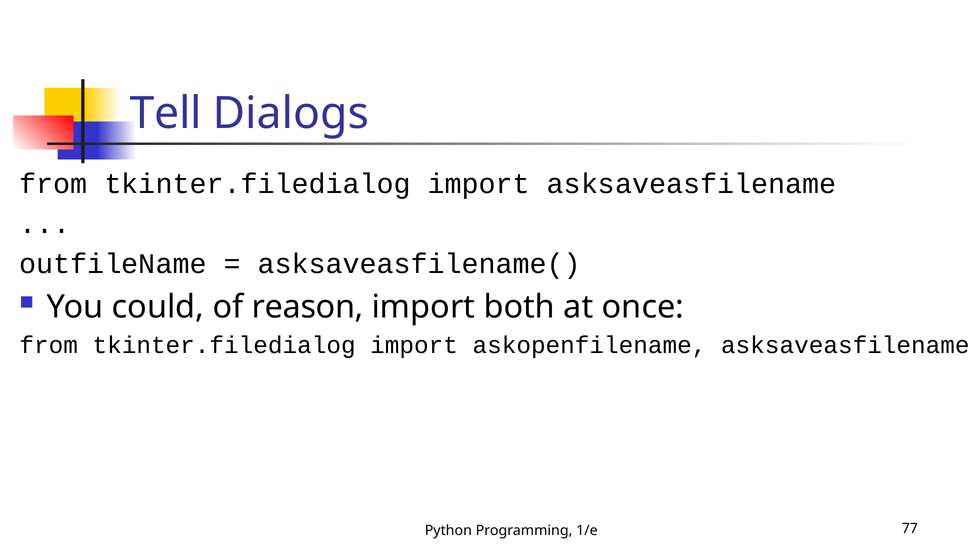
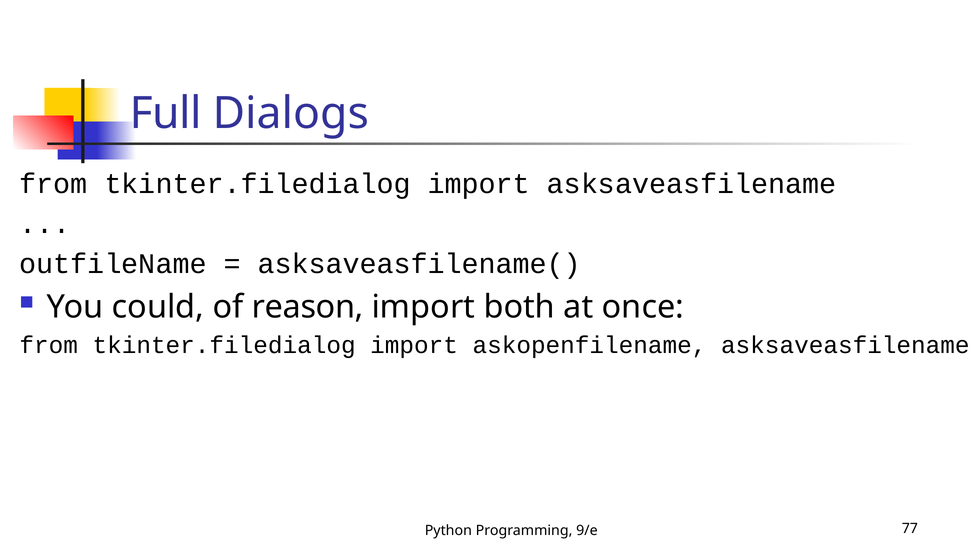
Tell: Tell -> Full
1/e: 1/e -> 9/e
